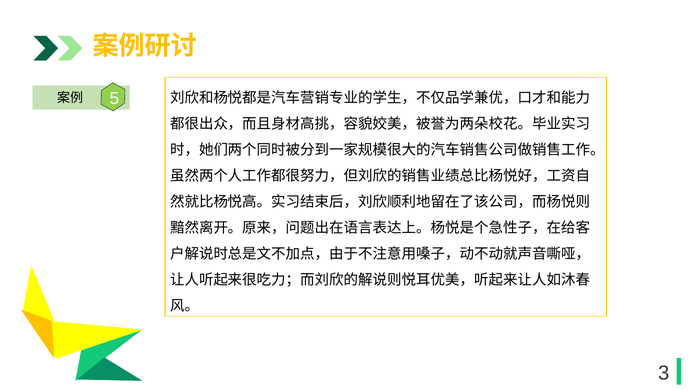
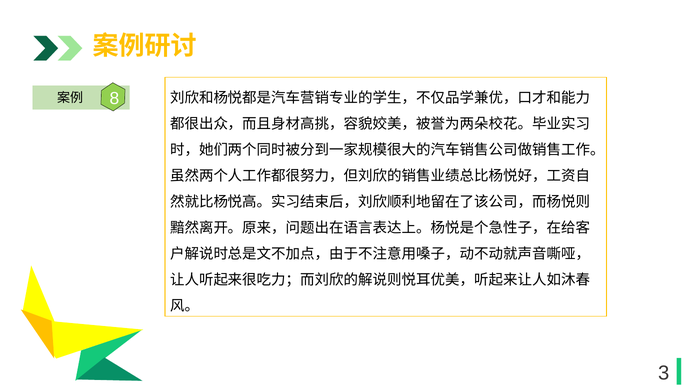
5: 5 -> 8
